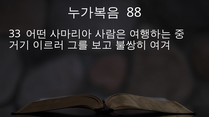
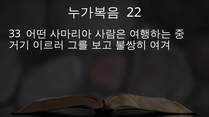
88: 88 -> 22
